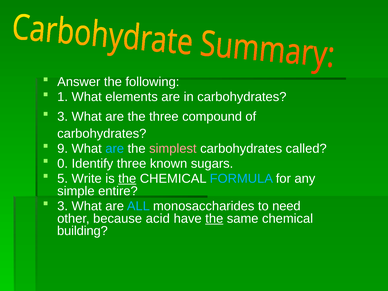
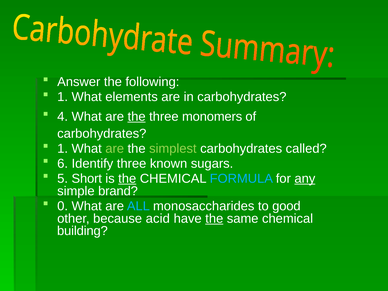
3 at (63, 117): 3 -> 4
the at (137, 117) underline: none -> present
compound: compound -> monomers
9 at (63, 149): 9 -> 1
are at (115, 149) colour: light blue -> light green
simplest colour: pink -> light green
0: 0 -> 6
Write: Write -> Short
any underline: none -> present
entire: entire -> brand
3 at (63, 206): 3 -> 0
need: need -> good
